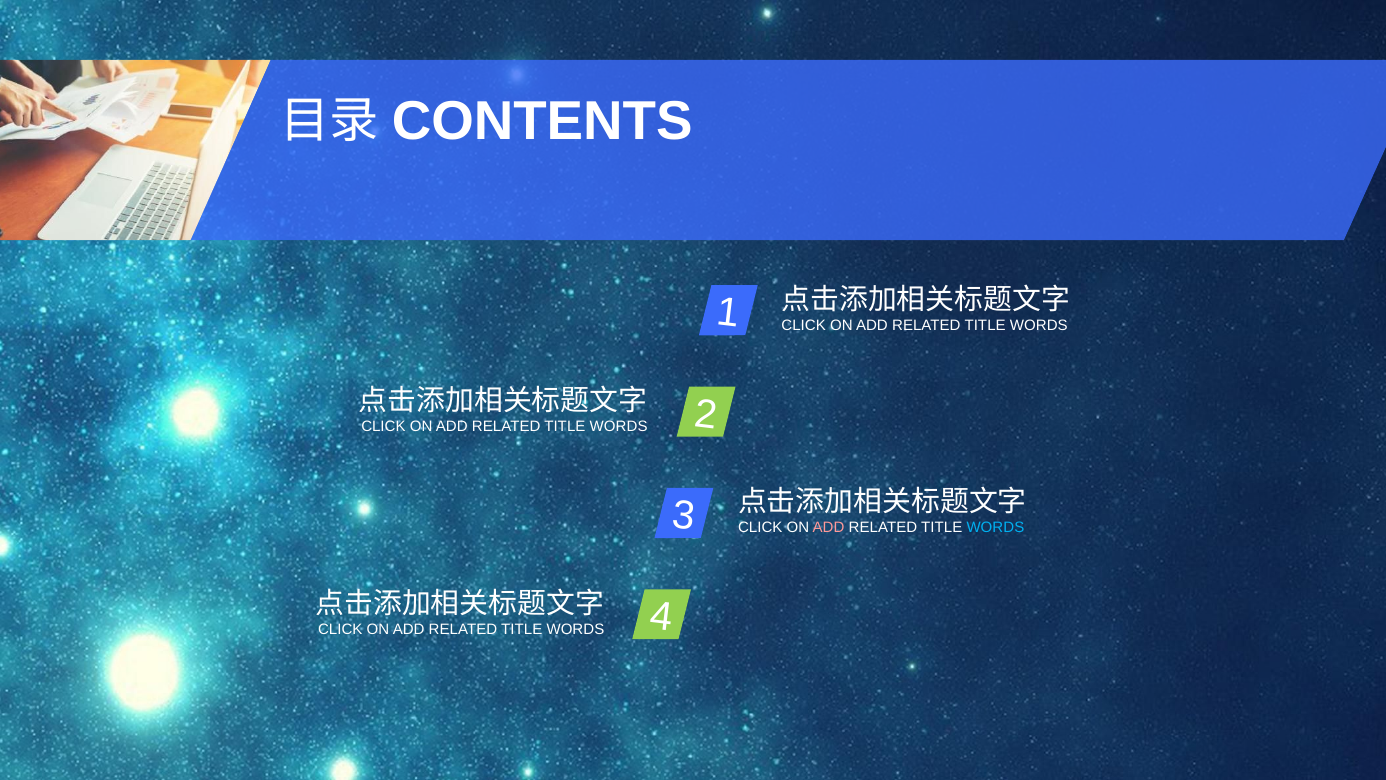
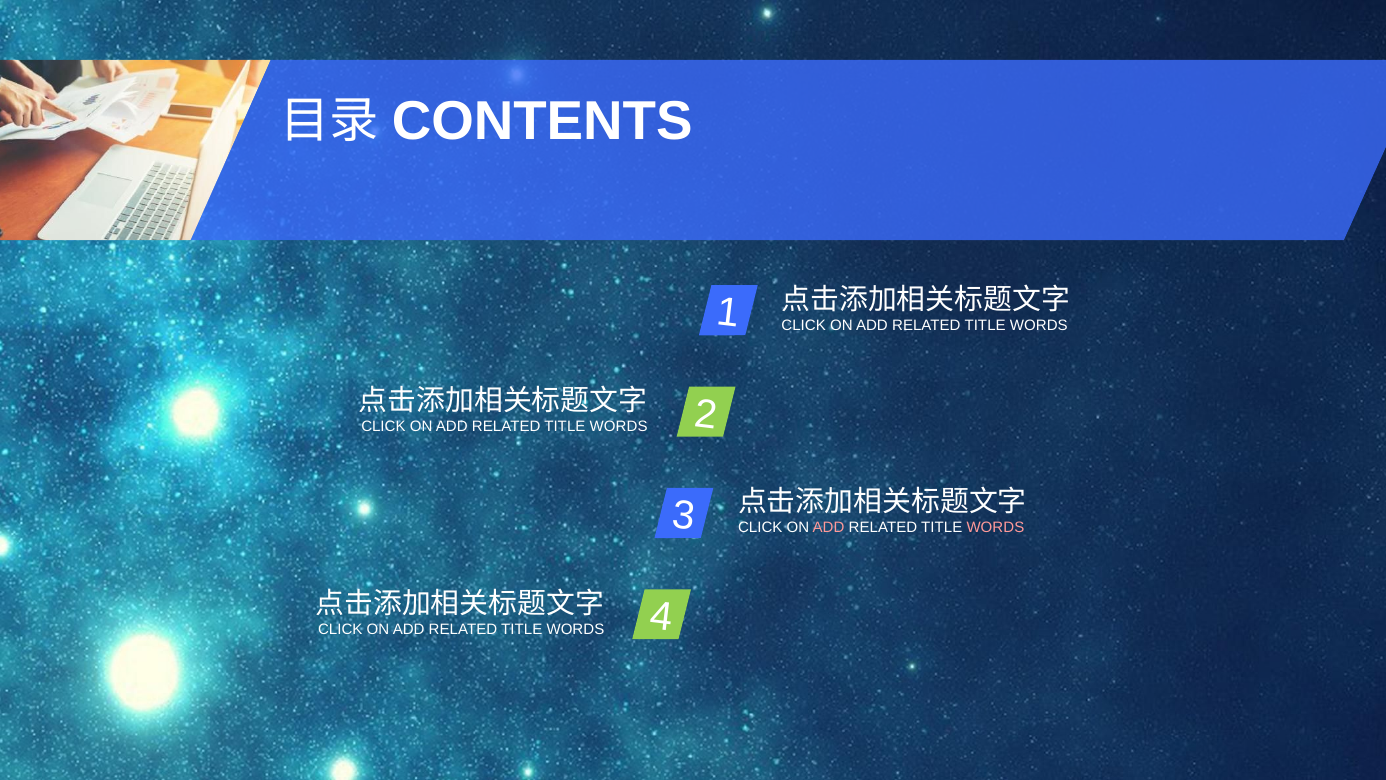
WORDS at (995, 527) colour: light blue -> pink
